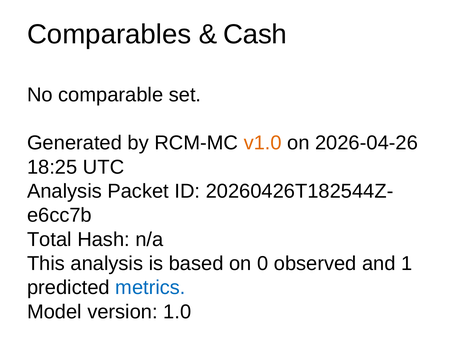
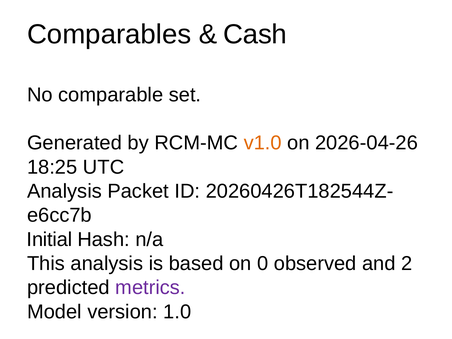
Total: Total -> Initial
1: 1 -> 2
metrics colour: blue -> purple
